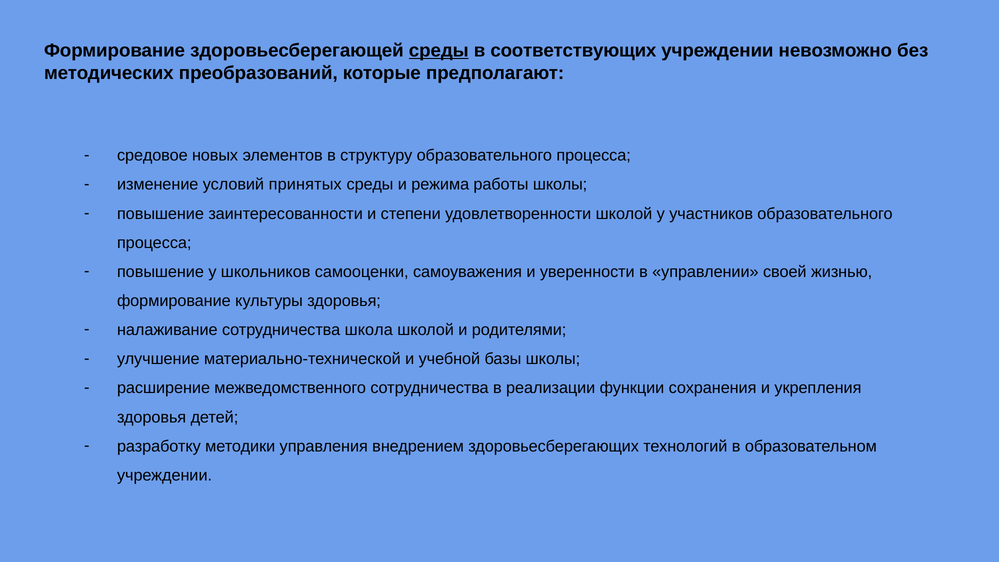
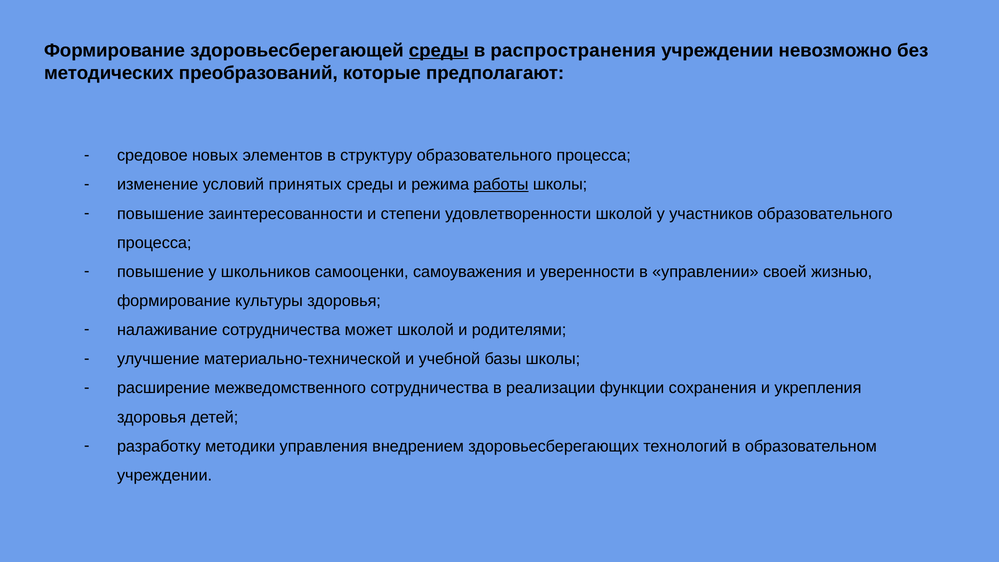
соответствующих: соответствующих -> распространения
работы underline: none -> present
школа: школа -> может
